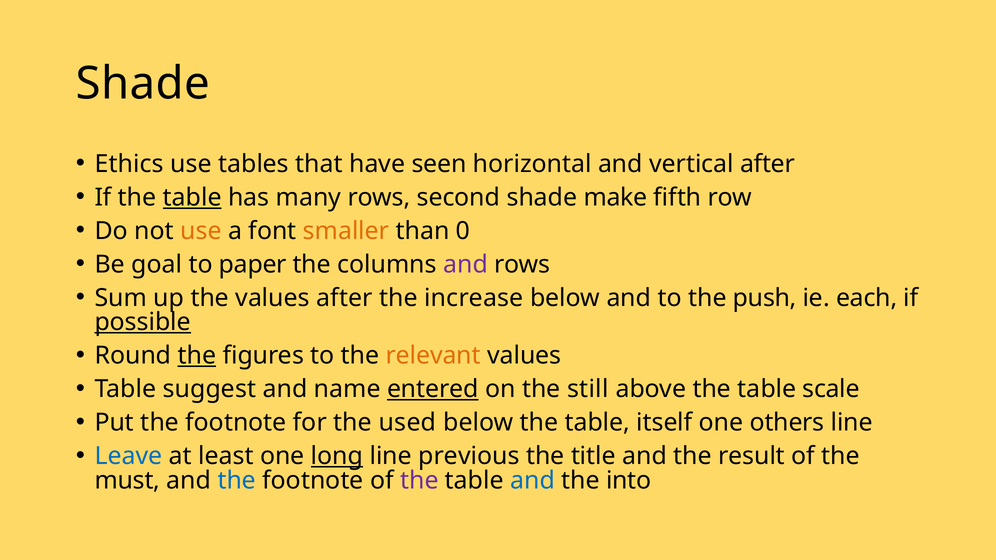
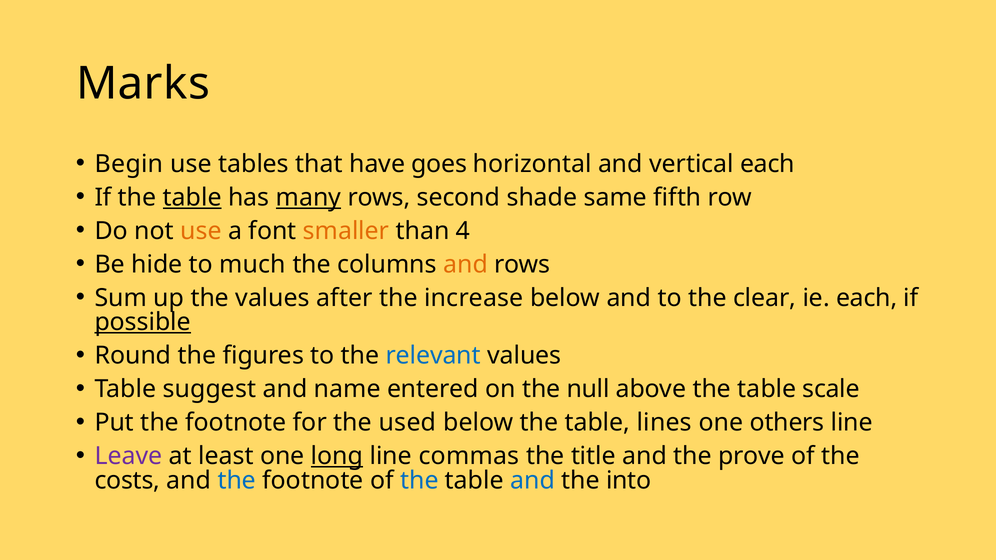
Shade at (143, 84): Shade -> Marks
Ethics: Ethics -> Begin
seen: seen -> goes
vertical after: after -> each
many underline: none -> present
make: make -> same
0: 0 -> 4
goal: goal -> hide
paper: paper -> much
and at (466, 265) colour: purple -> orange
push: push -> clear
the at (197, 356) underline: present -> none
relevant colour: orange -> blue
entered underline: present -> none
still: still -> null
itself: itself -> lines
Leave colour: blue -> purple
previous: previous -> commas
result: result -> prove
must: must -> costs
the at (419, 481) colour: purple -> blue
